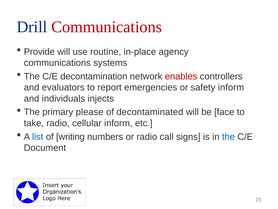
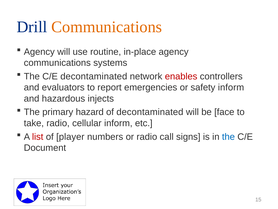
Communications at (107, 27) colour: red -> orange
Provide at (39, 52): Provide -> Agency
C/E decontamination: decontamination -> decontaminated
individuals: individuals -> hazardous
please: please -> hazard
list colour: blue -> red
writing: writing -> player
